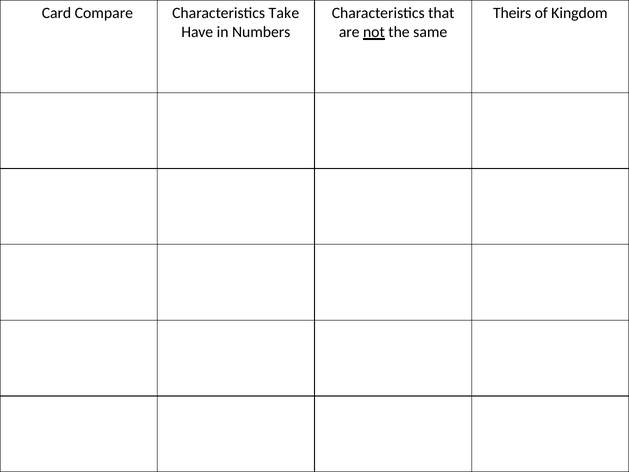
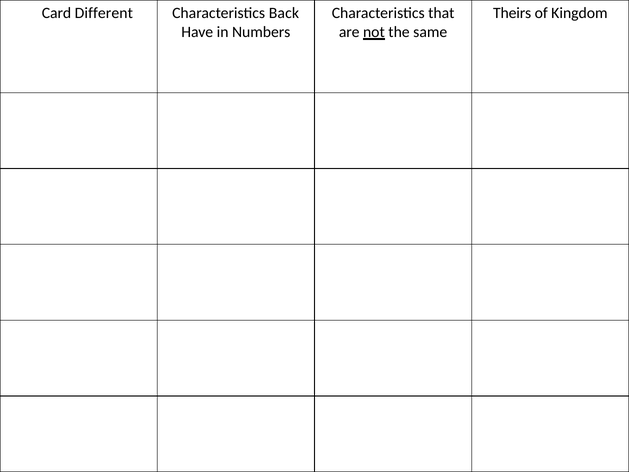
Compare: Compare -> Different
Take: Take -> Back
